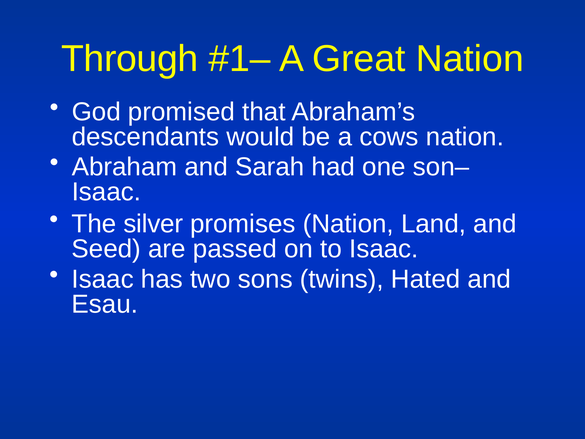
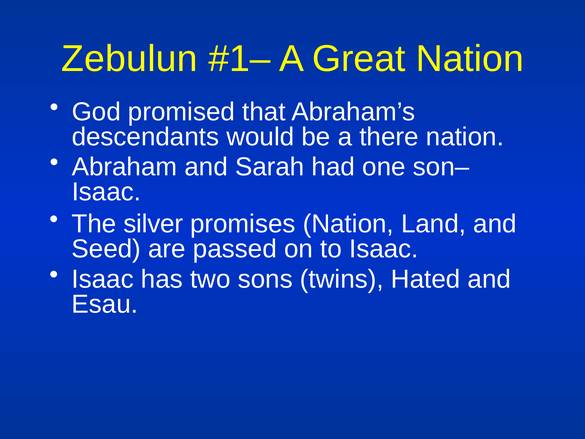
Through: Through -> Zebulun
cows: cows -> there
